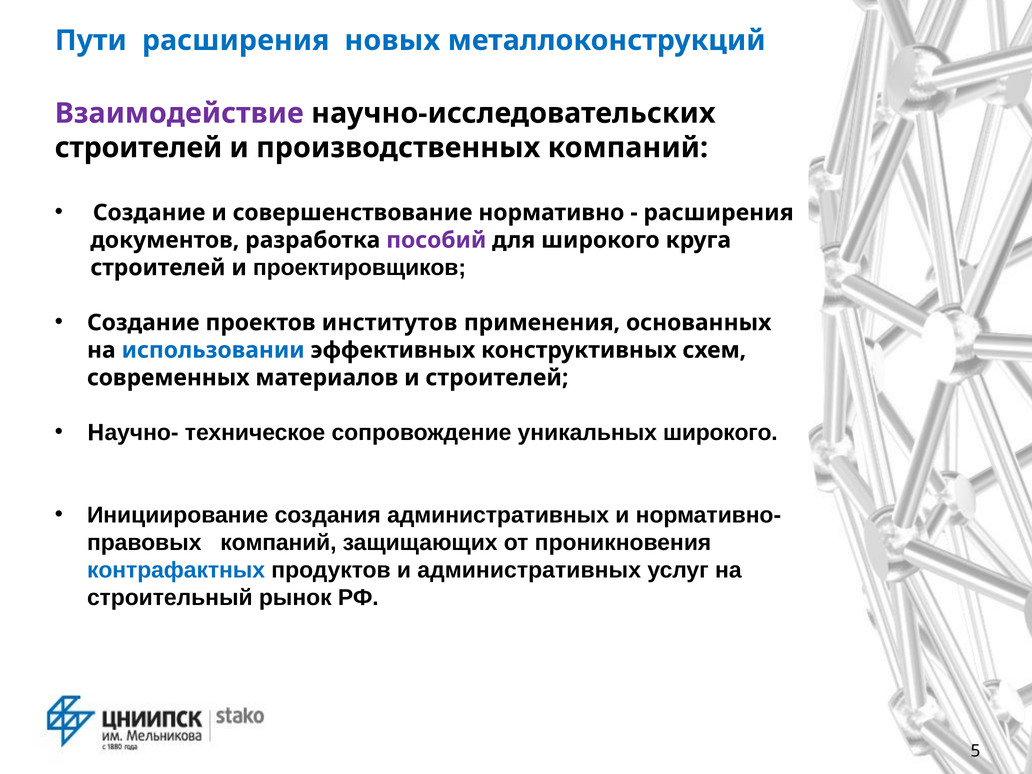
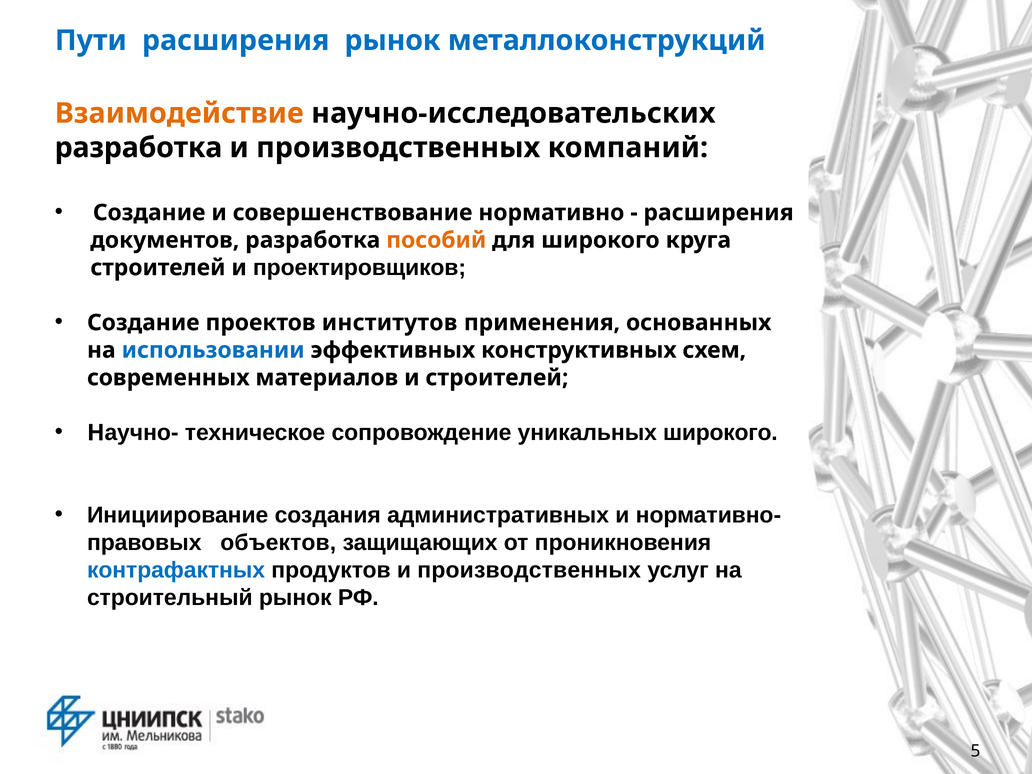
расширения новых: новых -> рынок
Взаимодействие colour: purple -> orange
строителей at (138, 148): строителей -> разработка
пособий colour: purple -> orange
компаний at (278, 543): компаний -> объектов
продуктов и административных: административных -> производственных
